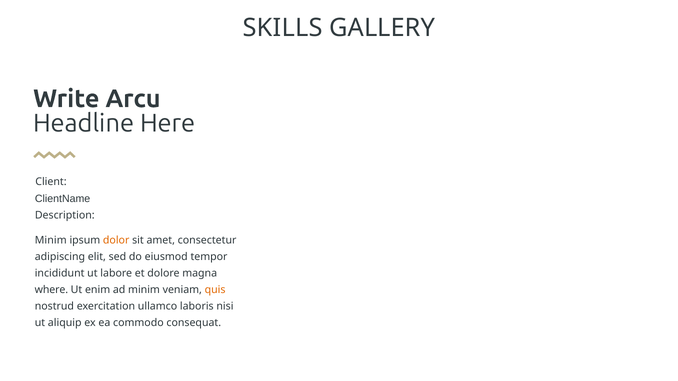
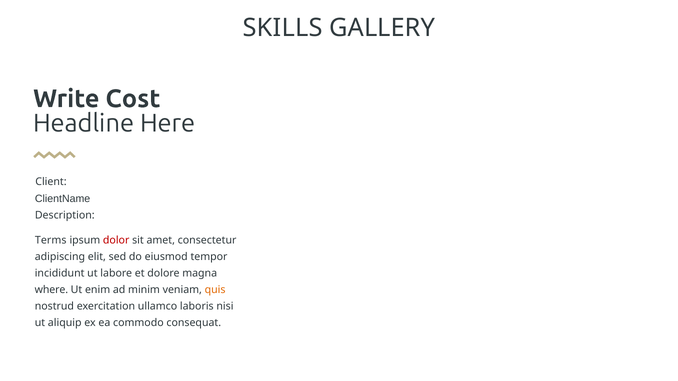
Arcu: Arcu -> Cost
Minim at (51, 240): Minim -> Terms
dolor colour: orange -> red
